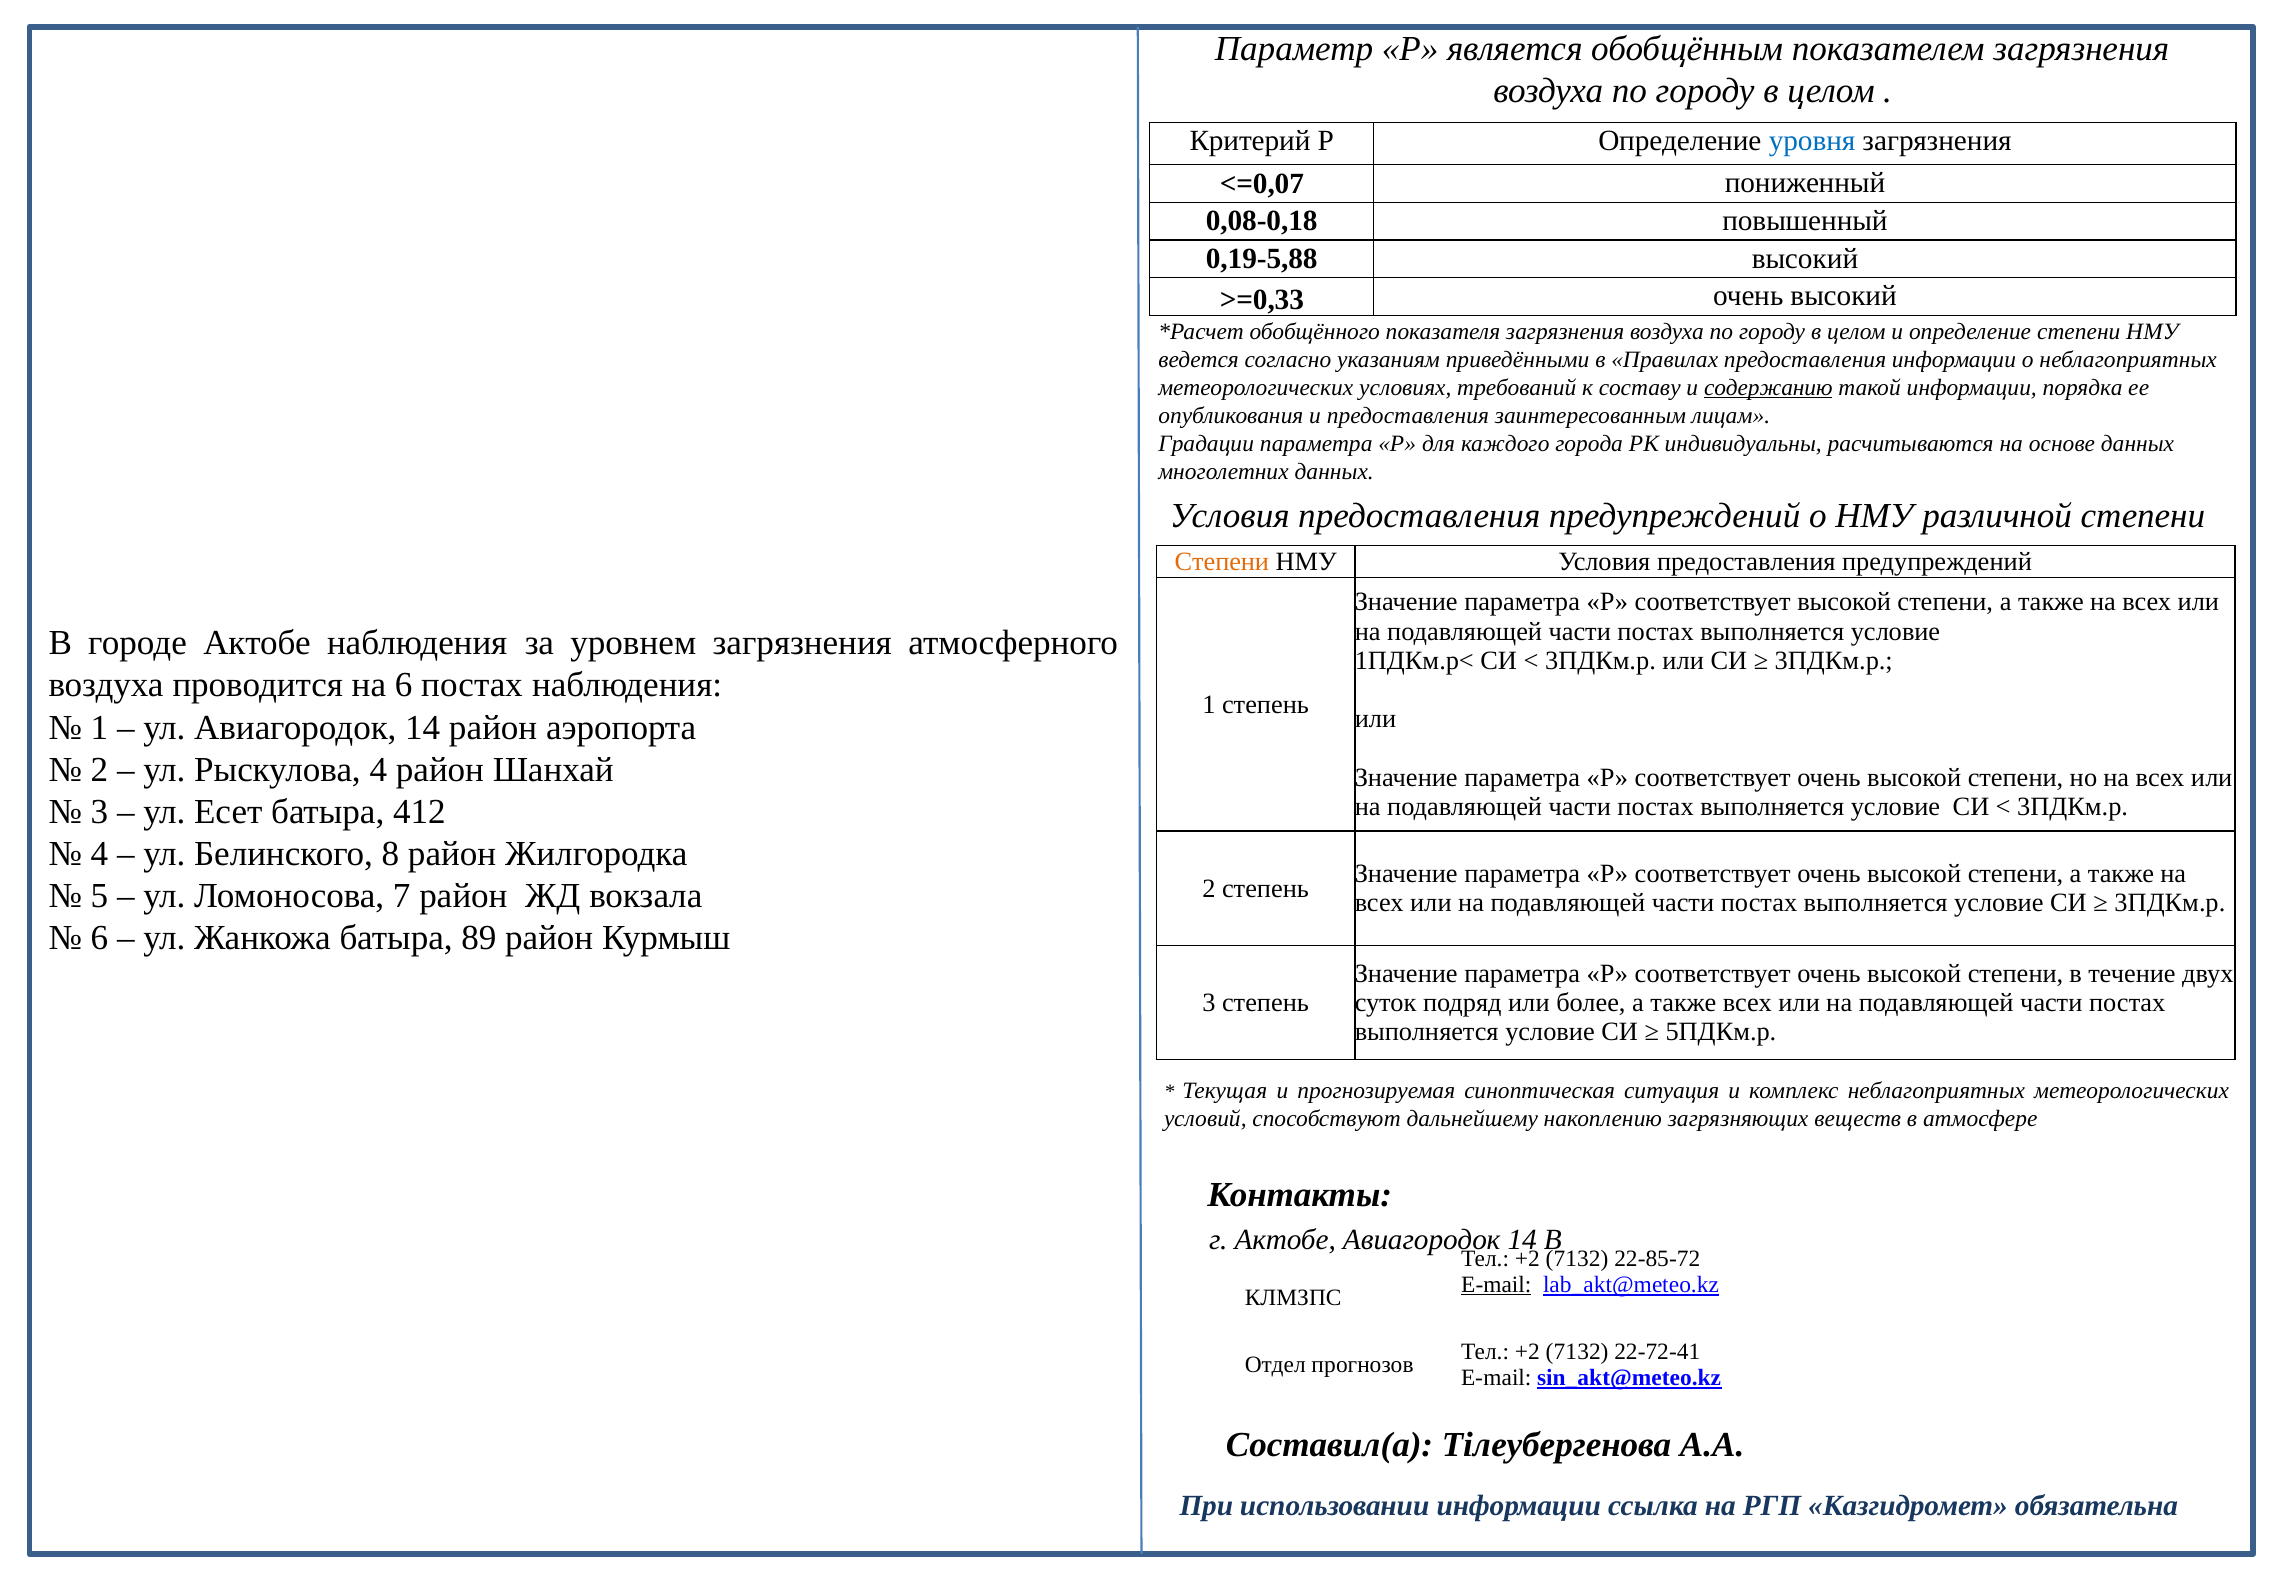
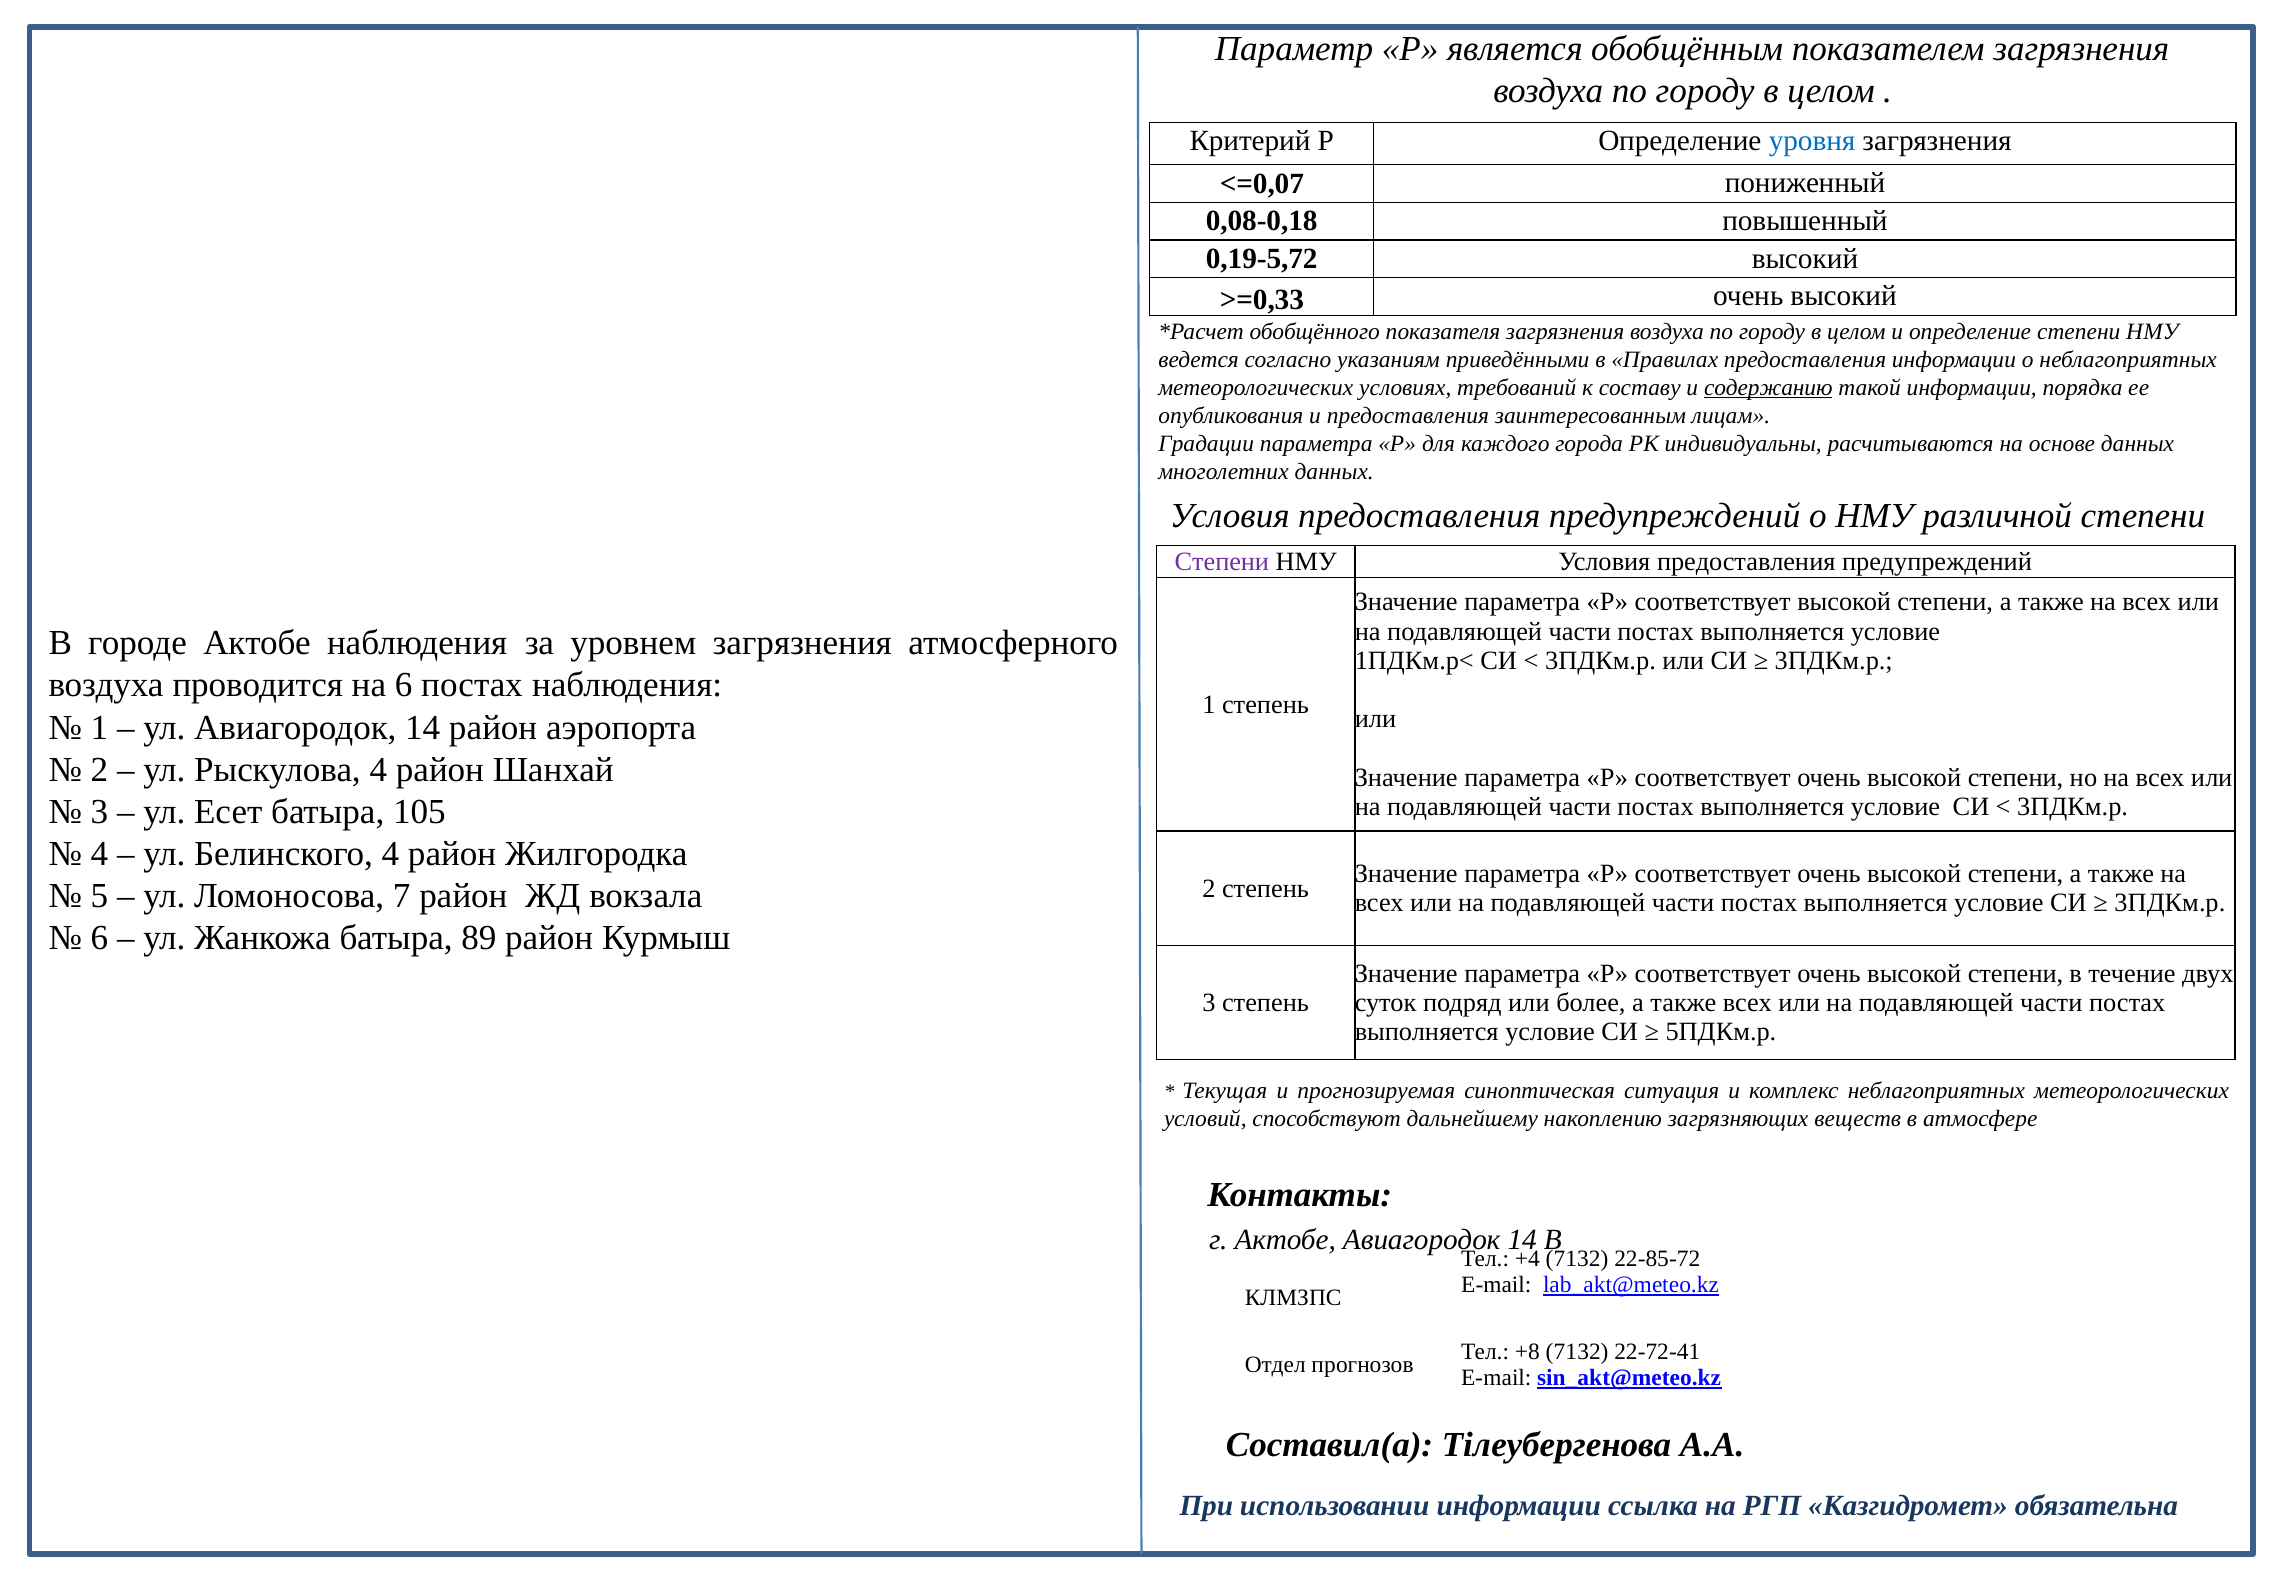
0,19-5,88: 0,19-5,88 -> 0,19-5,72
Степени at (1222, 561) colour: orange -> purple
412: 412 -> 105
Белинского 8: 8 -> 4
+2 at (1527, 1258): +2 -> +4
E-mail at (1496, 1284) underline: present -> none
+2 at (1527, 1351): +2 -> +8
